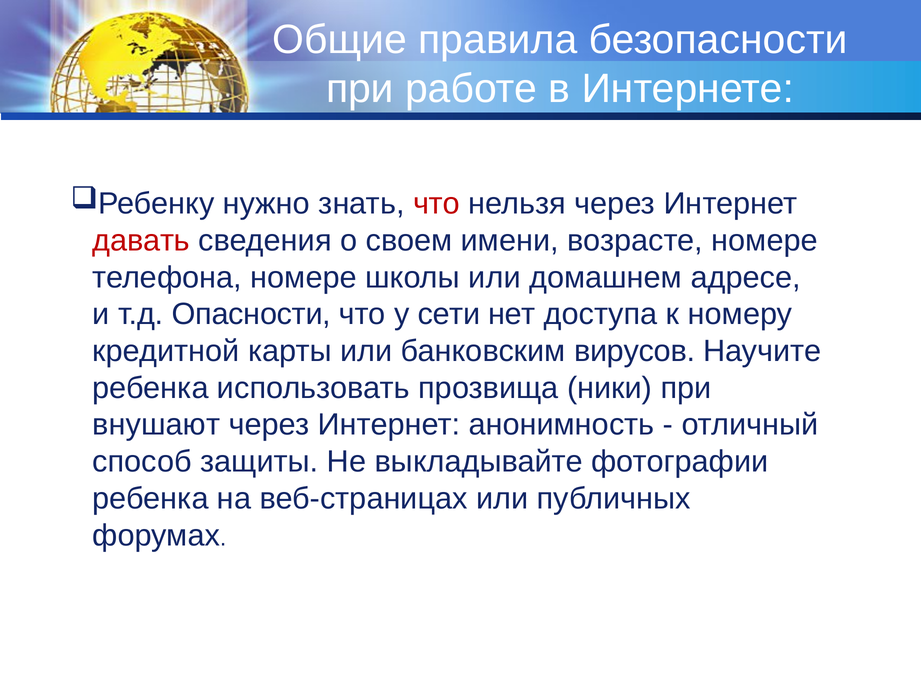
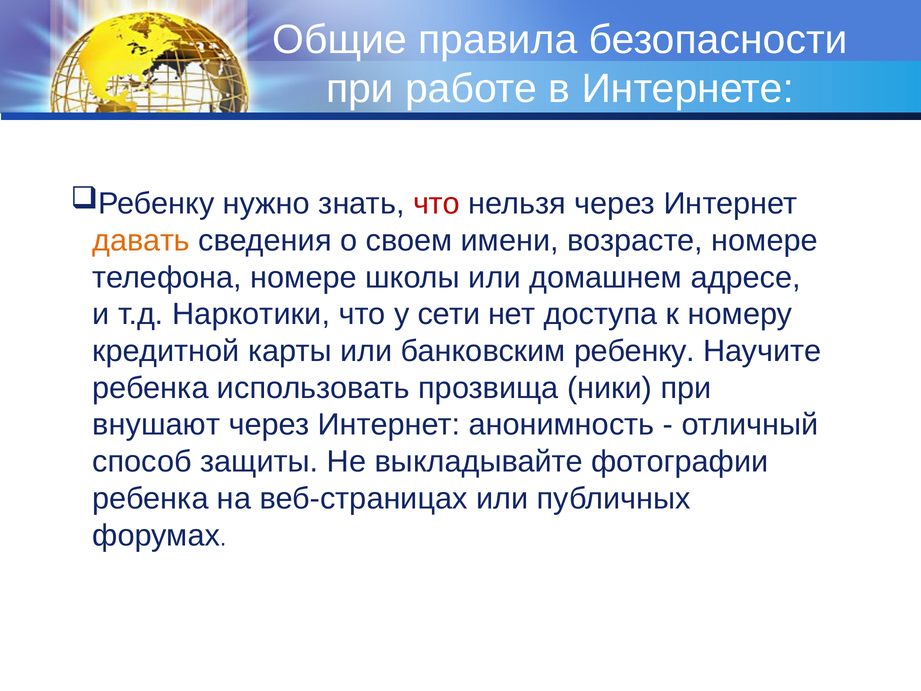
давать colour: red -> orange
Опасности: Опасности -> Наркотики
вирусов: вирусов -> ребенку
